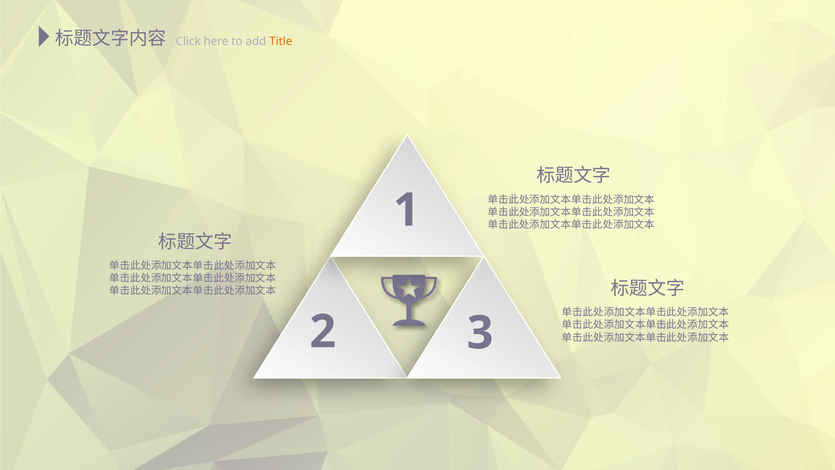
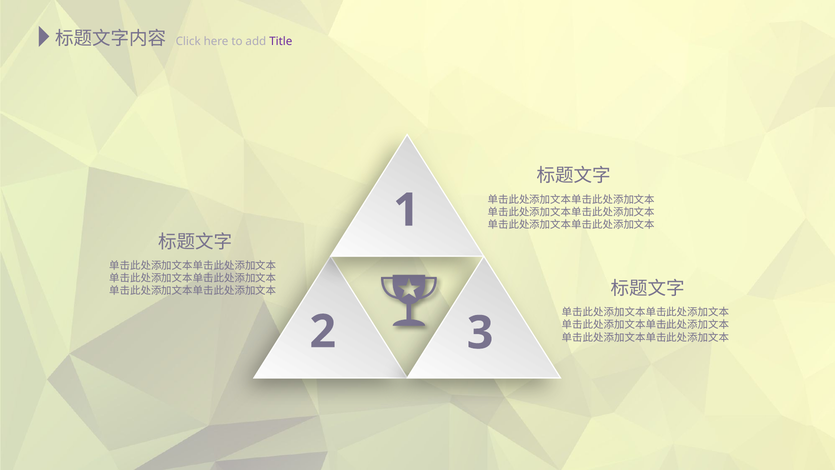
Title colour: orange -> purple
